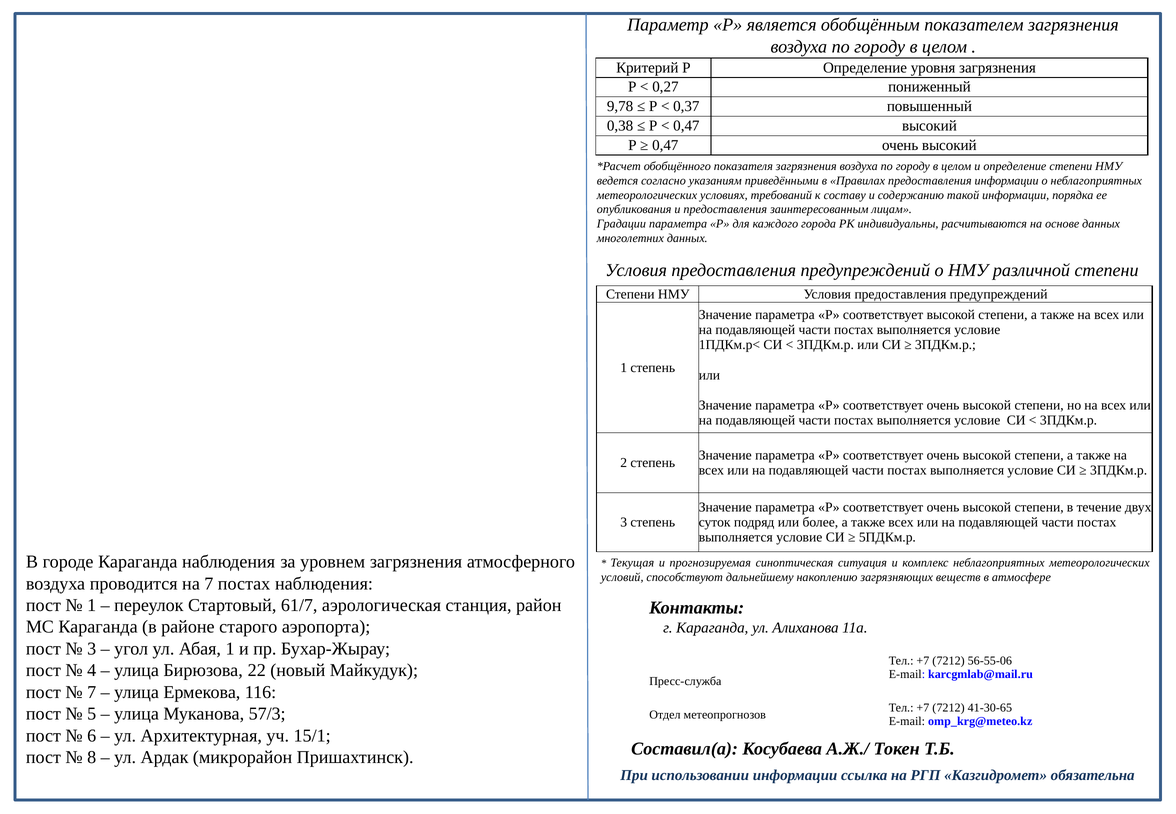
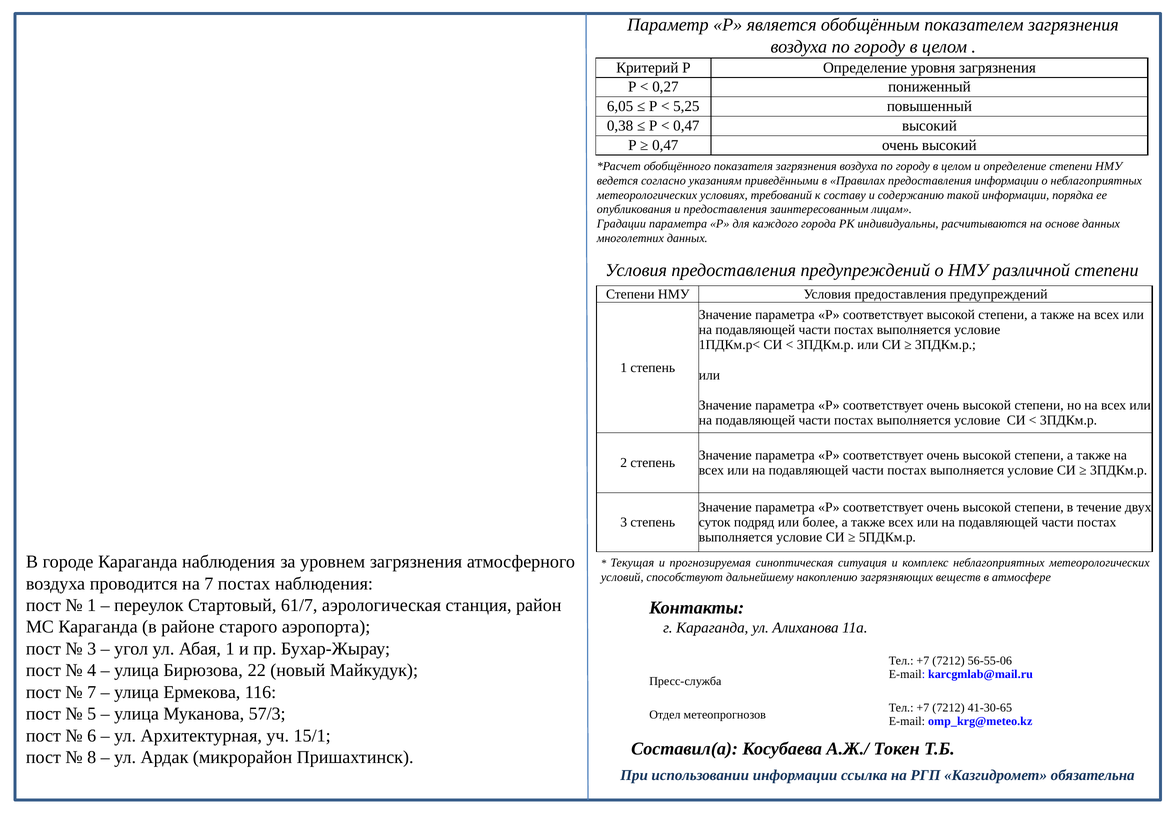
9,78: 9,78 -> 6,05
0,37: 0,37 -> 5,25
